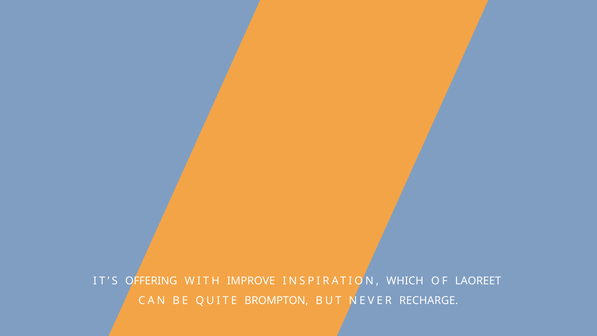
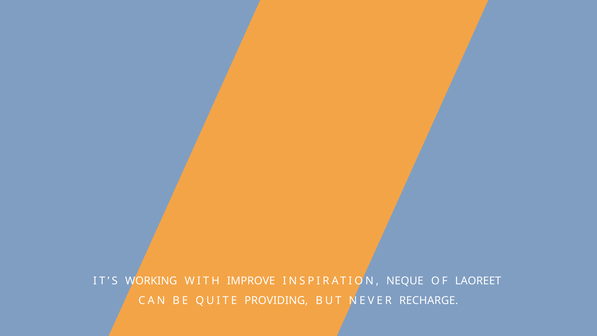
OFFERING: OFFERING -> WORKING
WHICH: WHICH -> NEQUE
BROMPTON: BROMPTON -> PROVIDING
